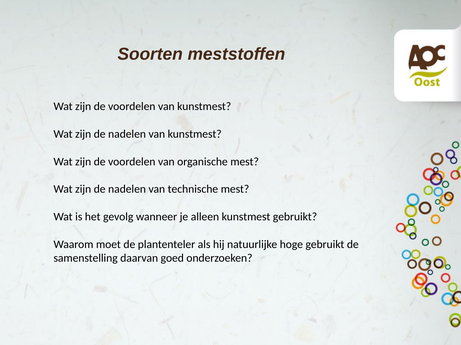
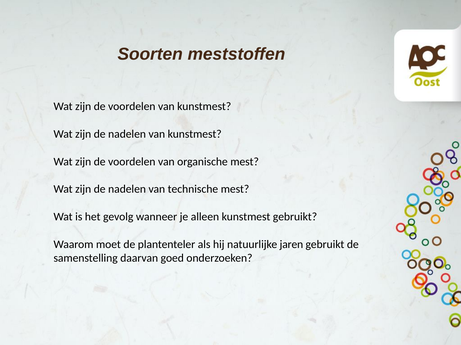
hoge: hoge -> jaren
